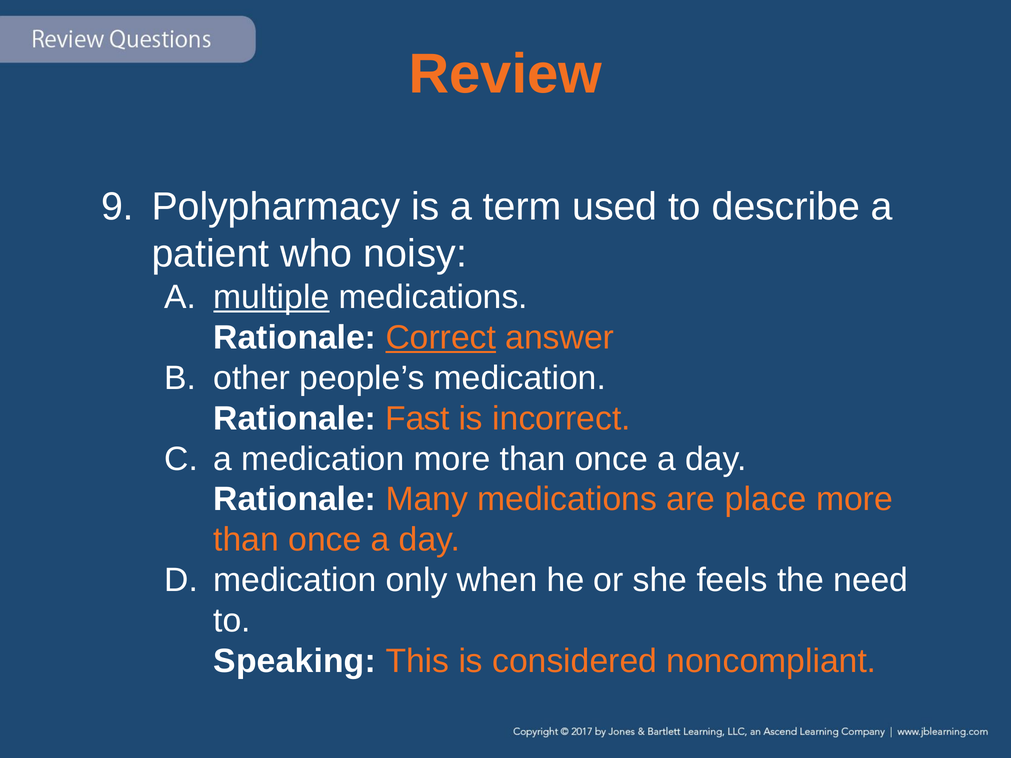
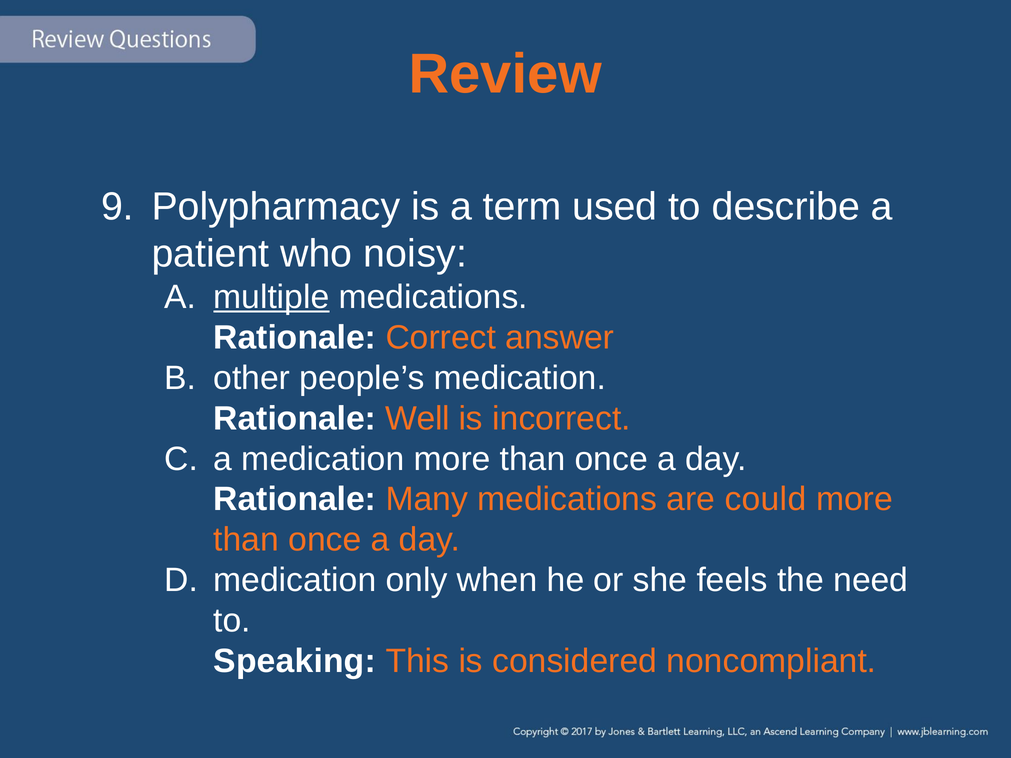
Correct underline: present -> none
Fast: Fast -> Well
place: place -> could
